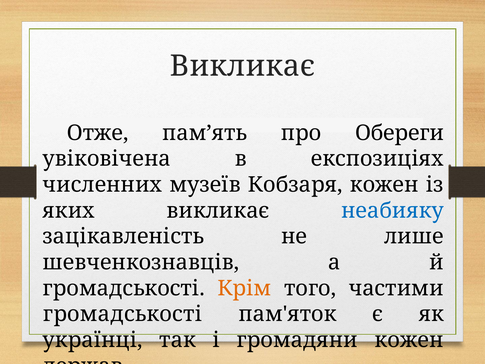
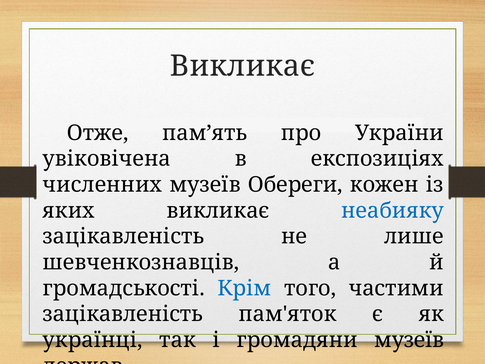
Обереги: Обереги -> України
Кобзаря: Кобзаря -> Обереги
Крім colour: orange -> blue
громадськості at (123, 314): громадськості -> зацікавленість
громадяни кожен: кожен -> музеїв
